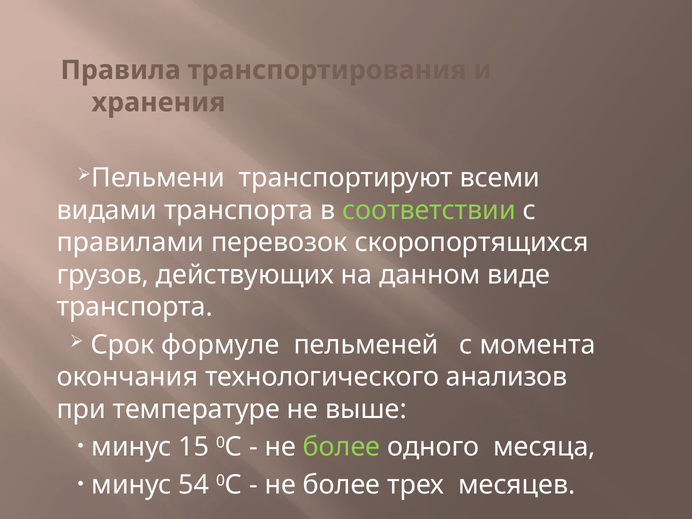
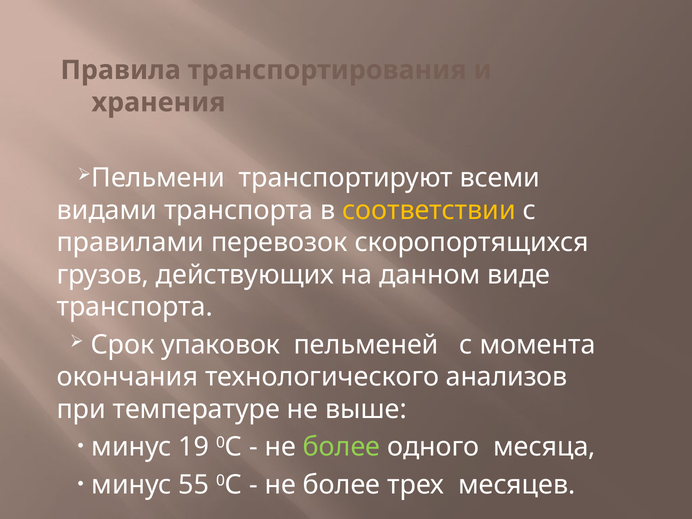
соответствии colour: light green -> yellow
формуле: формуле -> упаковок
15: 15 -> 19
54: 54 -> 55
